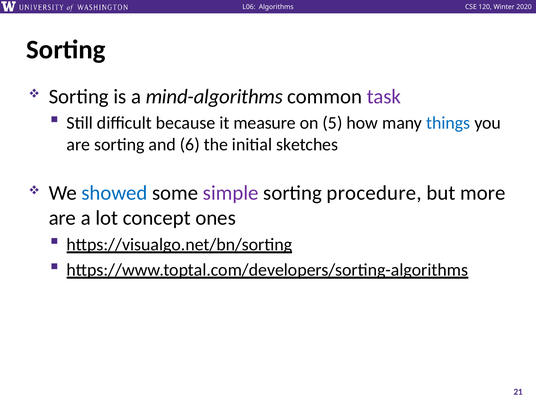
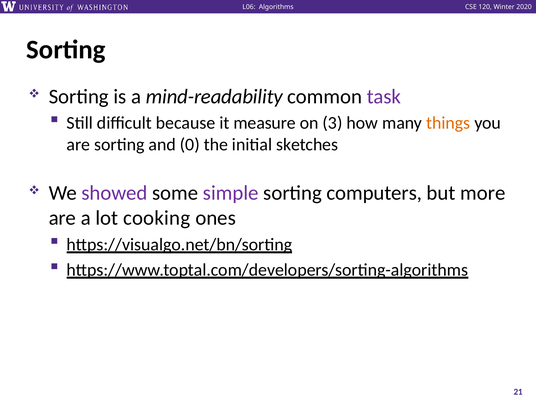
mind-algorithms: mind-algorithms -> mind-readability
5: 5 -> 3
things colour: blue -> orange
6: 6 -> 0
showed colour: blue -> purple
procedure: procedure -> computers
concept: concept -> cooking
